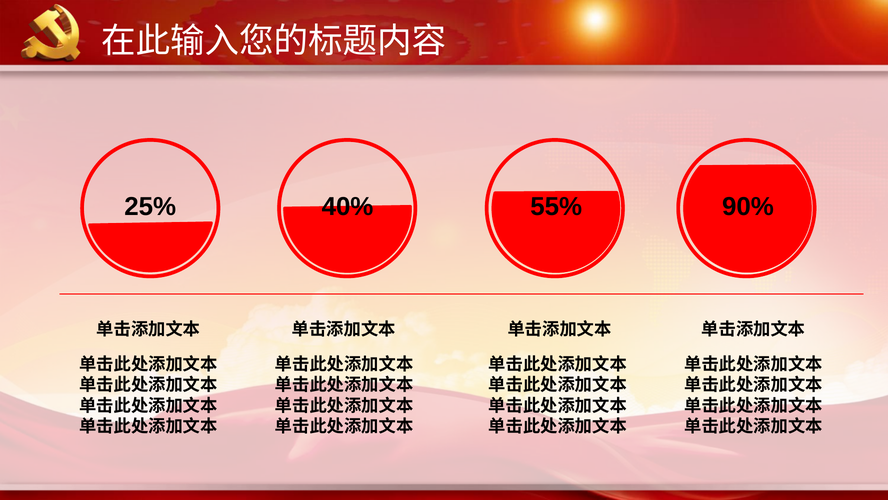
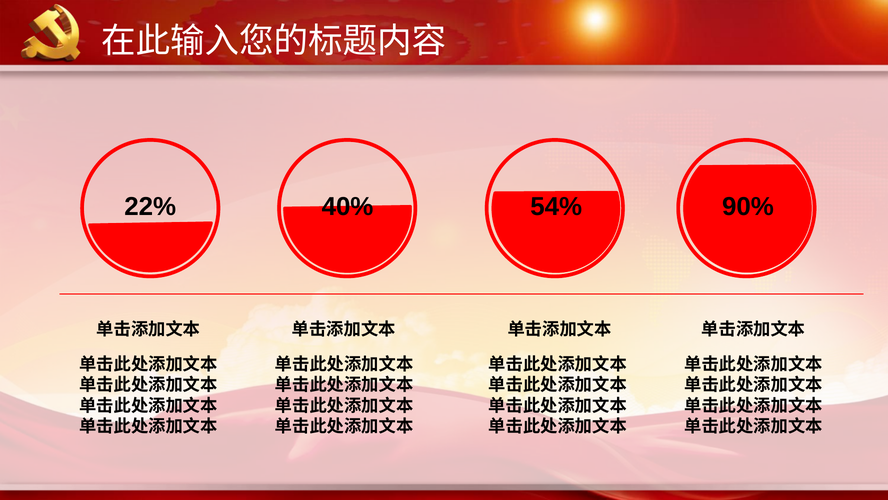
25%: 25% -> 22%
55%: 55% -> 54%
